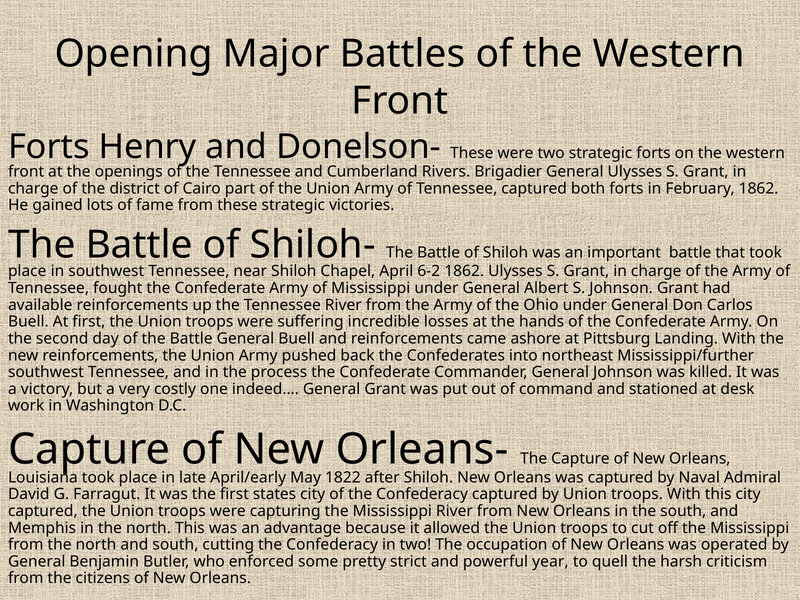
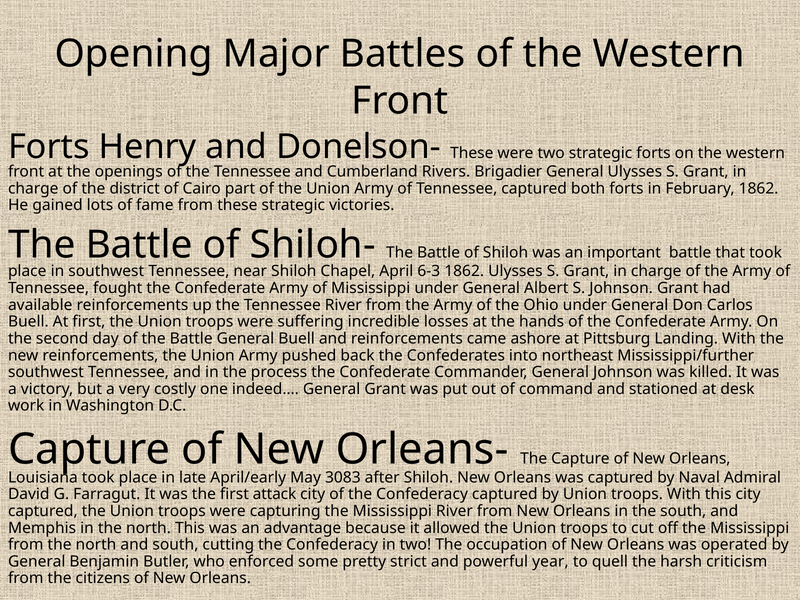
6-2: 6-2 -> 6-3
1822: 1822 -> 3083
states: states -> attack
